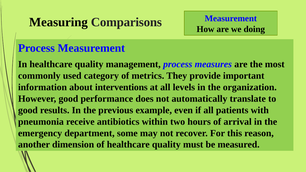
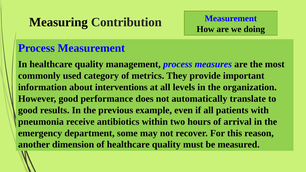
Comparisons: Comparisons -> Contribution
